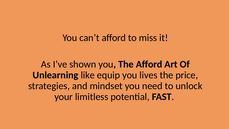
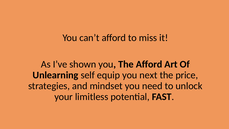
like: like -> self
lives: lives -> next
